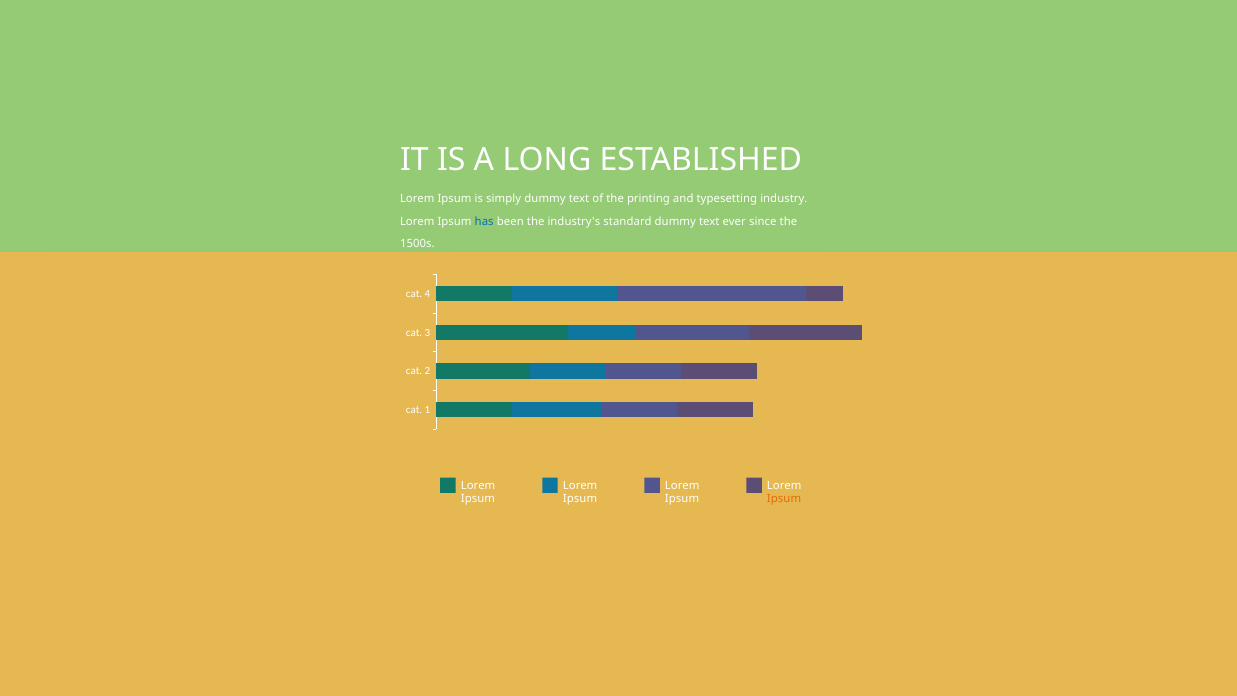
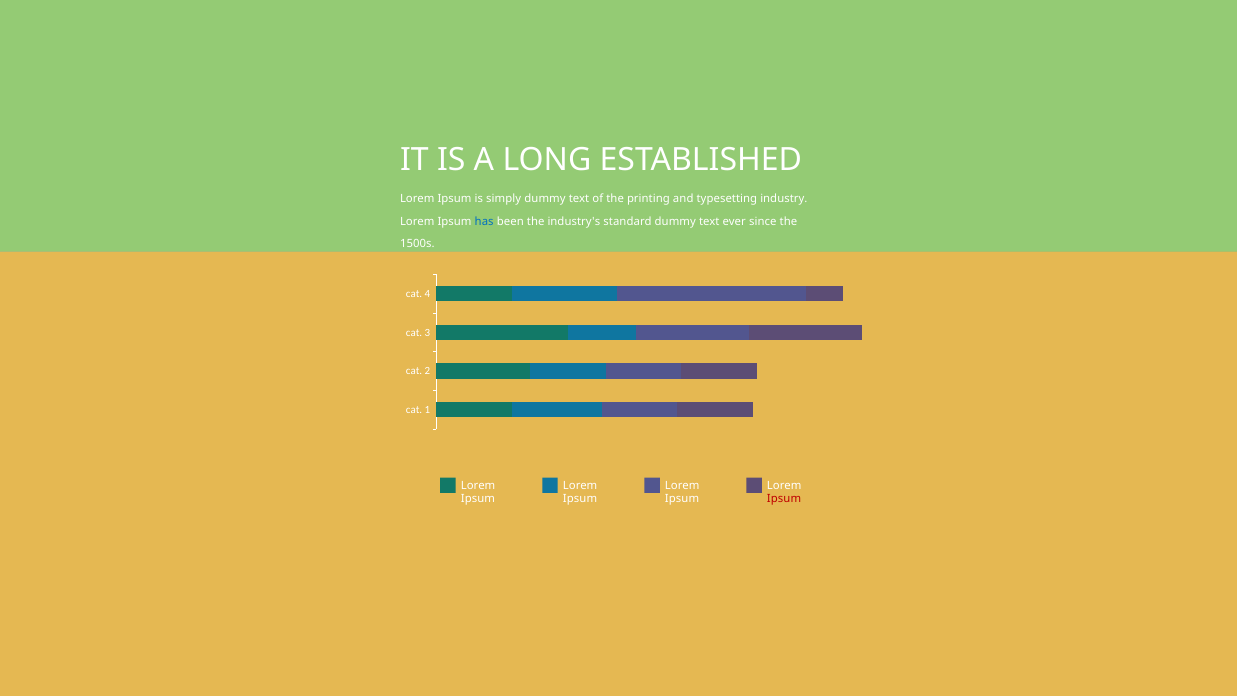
Ipsum at (784, 499) colour: orange -> red
